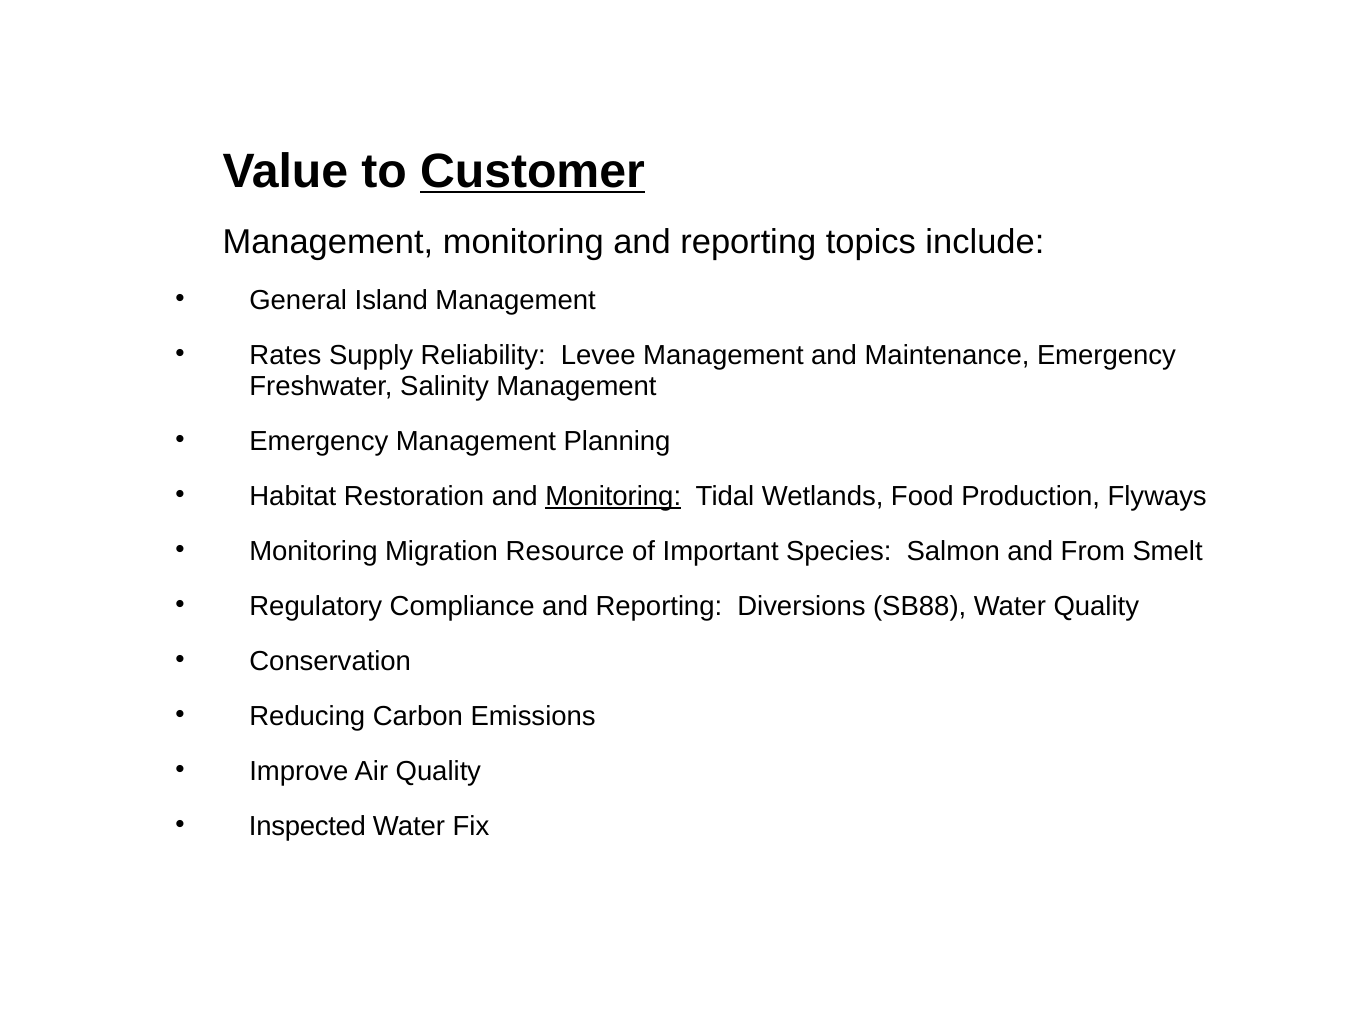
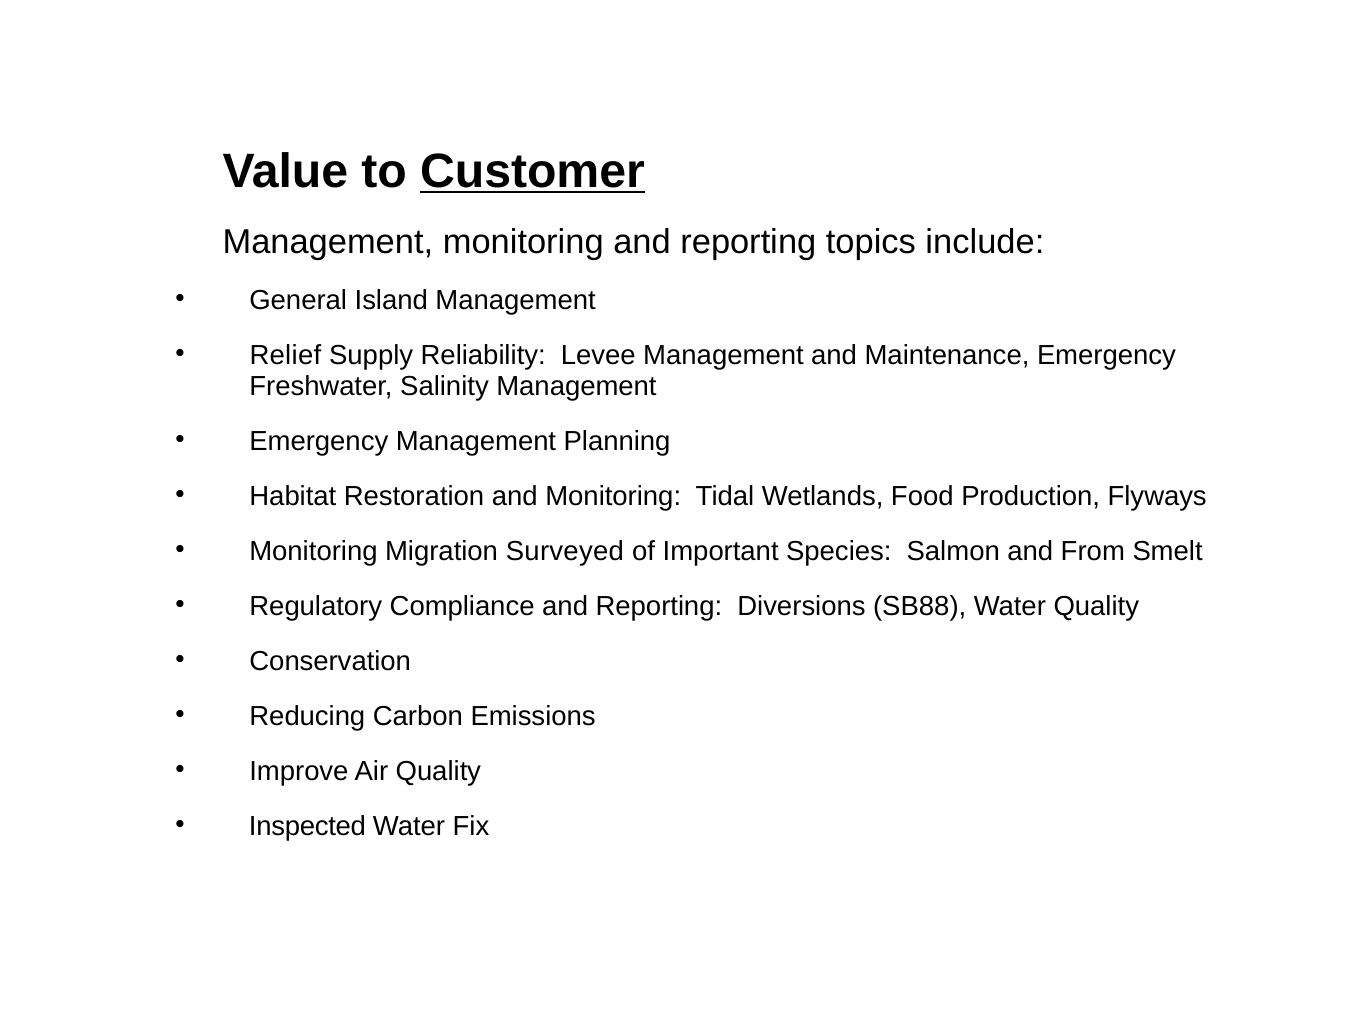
Rates: Rates -> Relief
Monitoring at (613, 497) underline: present -> none
Resource: Resource -> Surveyed
